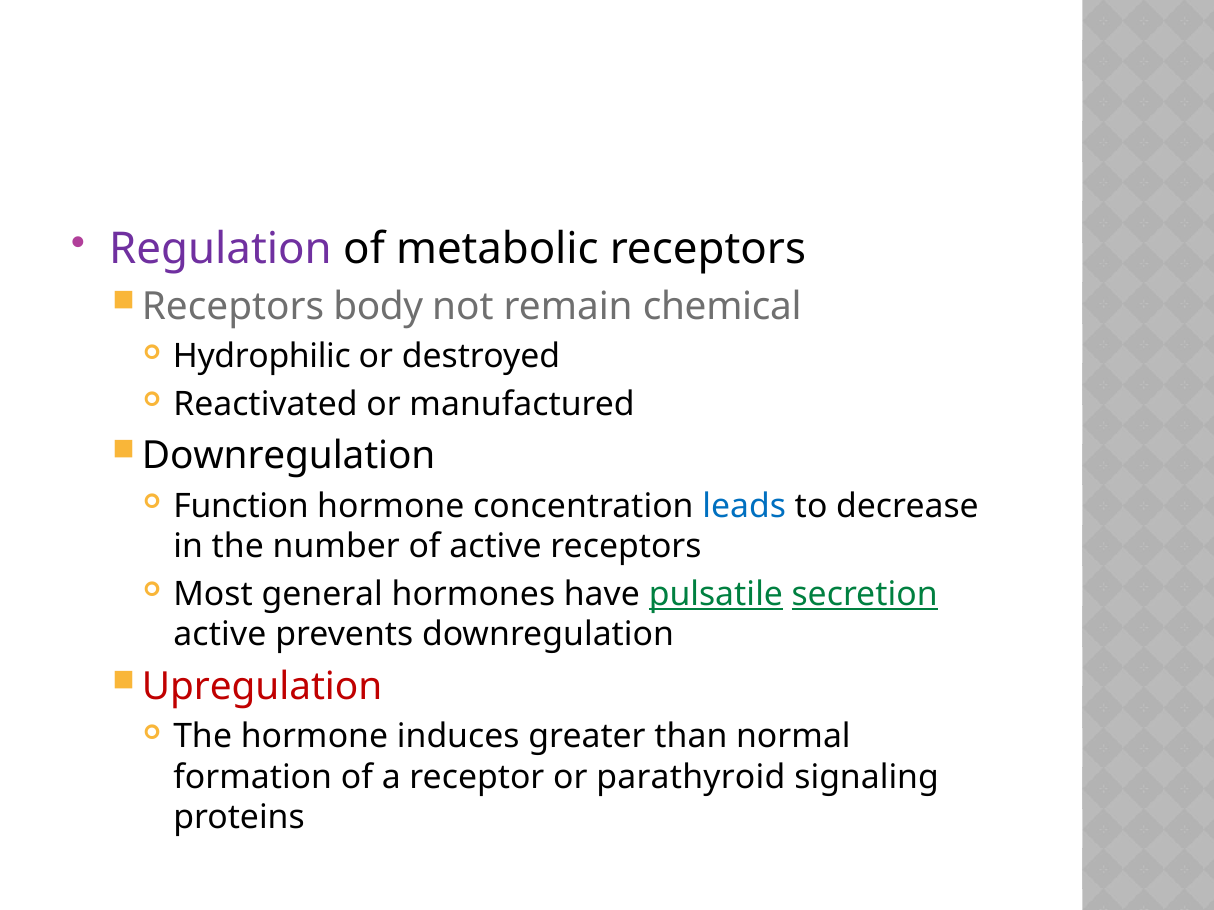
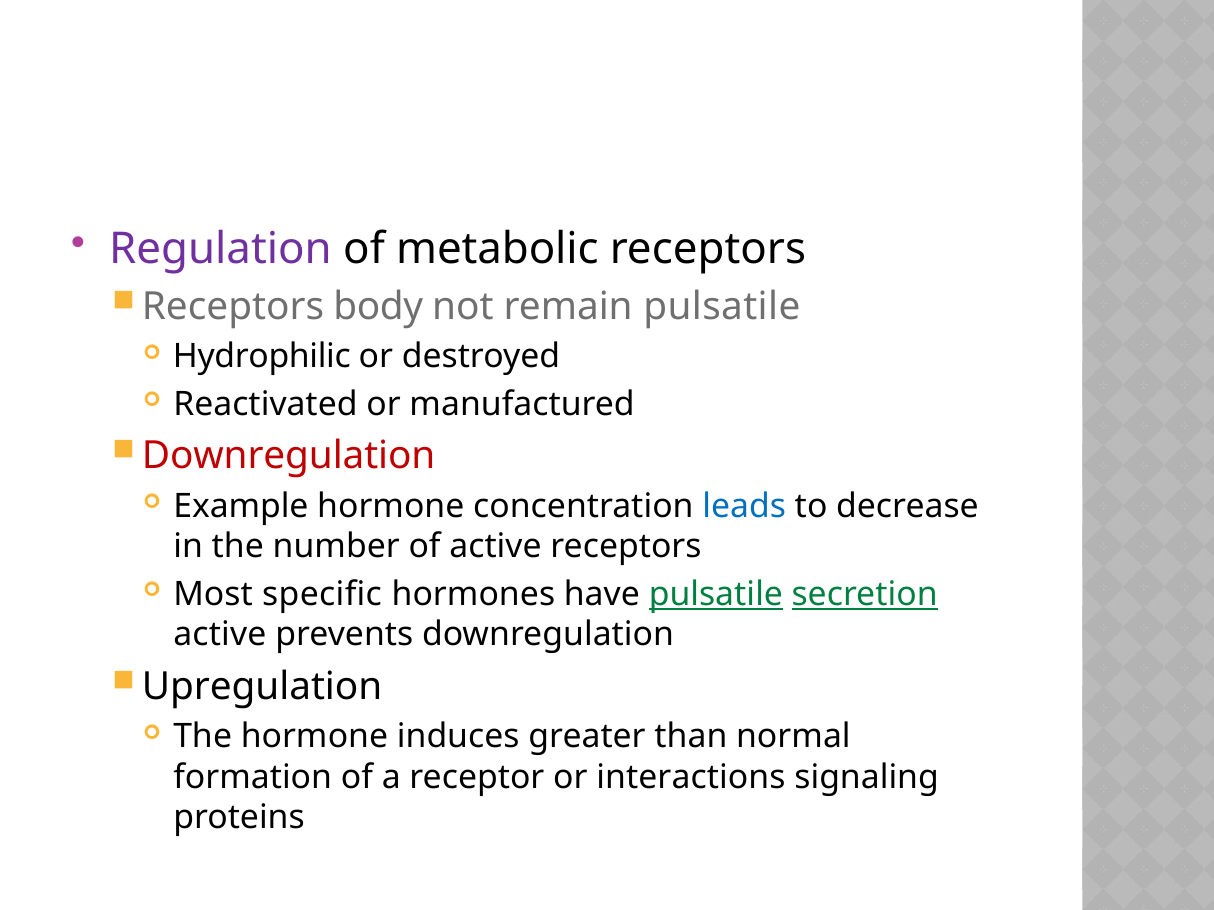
remain chemical: chemical -> pulsatile
Downregulation at (289, 456) colour: black -> red
Function: Function -> Example
general: general -> specific
Upregulation colour: red -> black
parathyroid: parathyroid -> interactions
